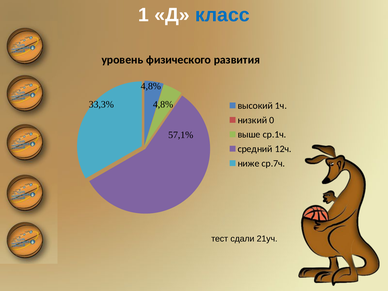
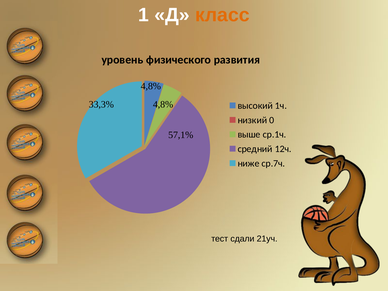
класс colour: blue -> orange
